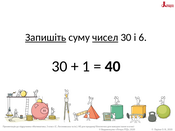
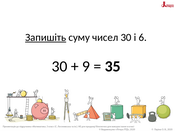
чисел underline: present -> none
1: 1 -> 9
40: 40 -> 35
